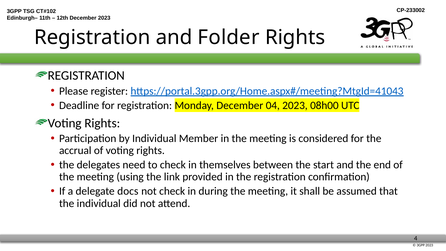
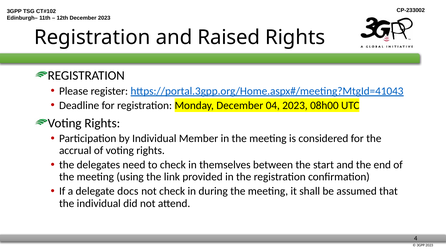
Folder: Folder -> Raised
